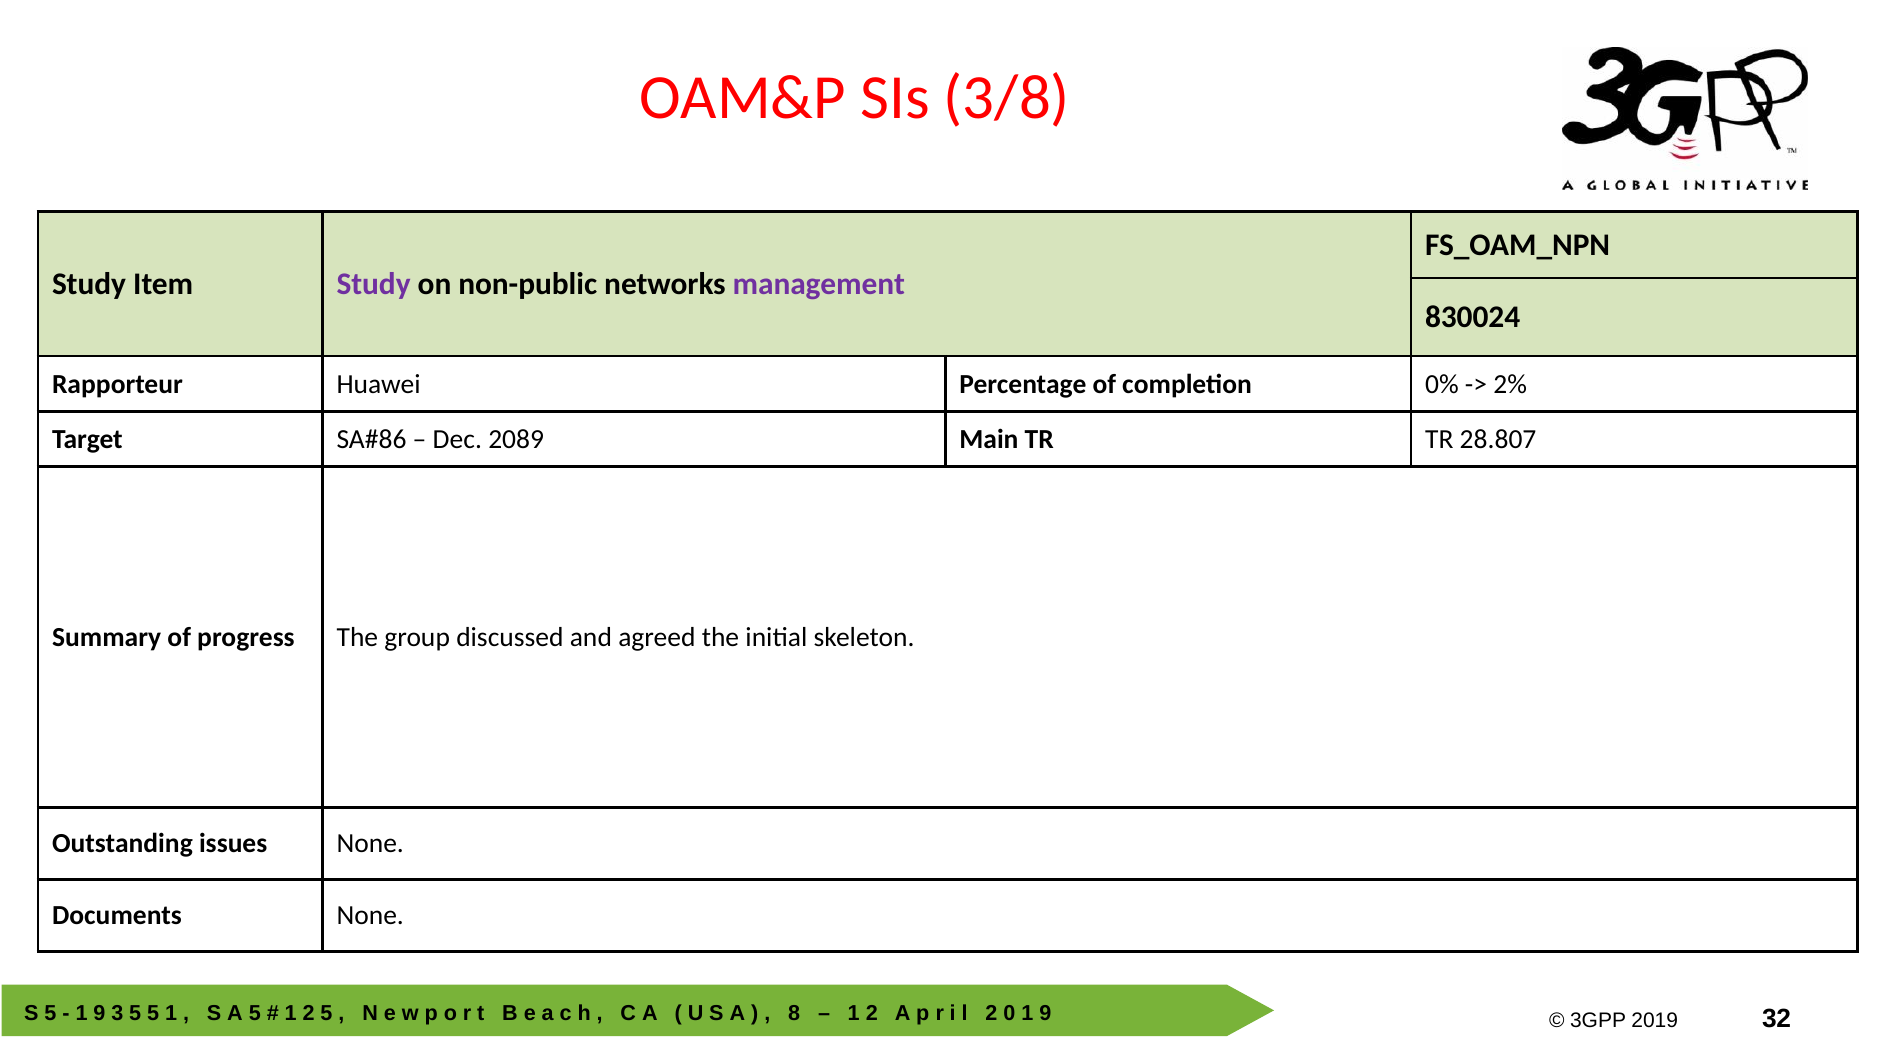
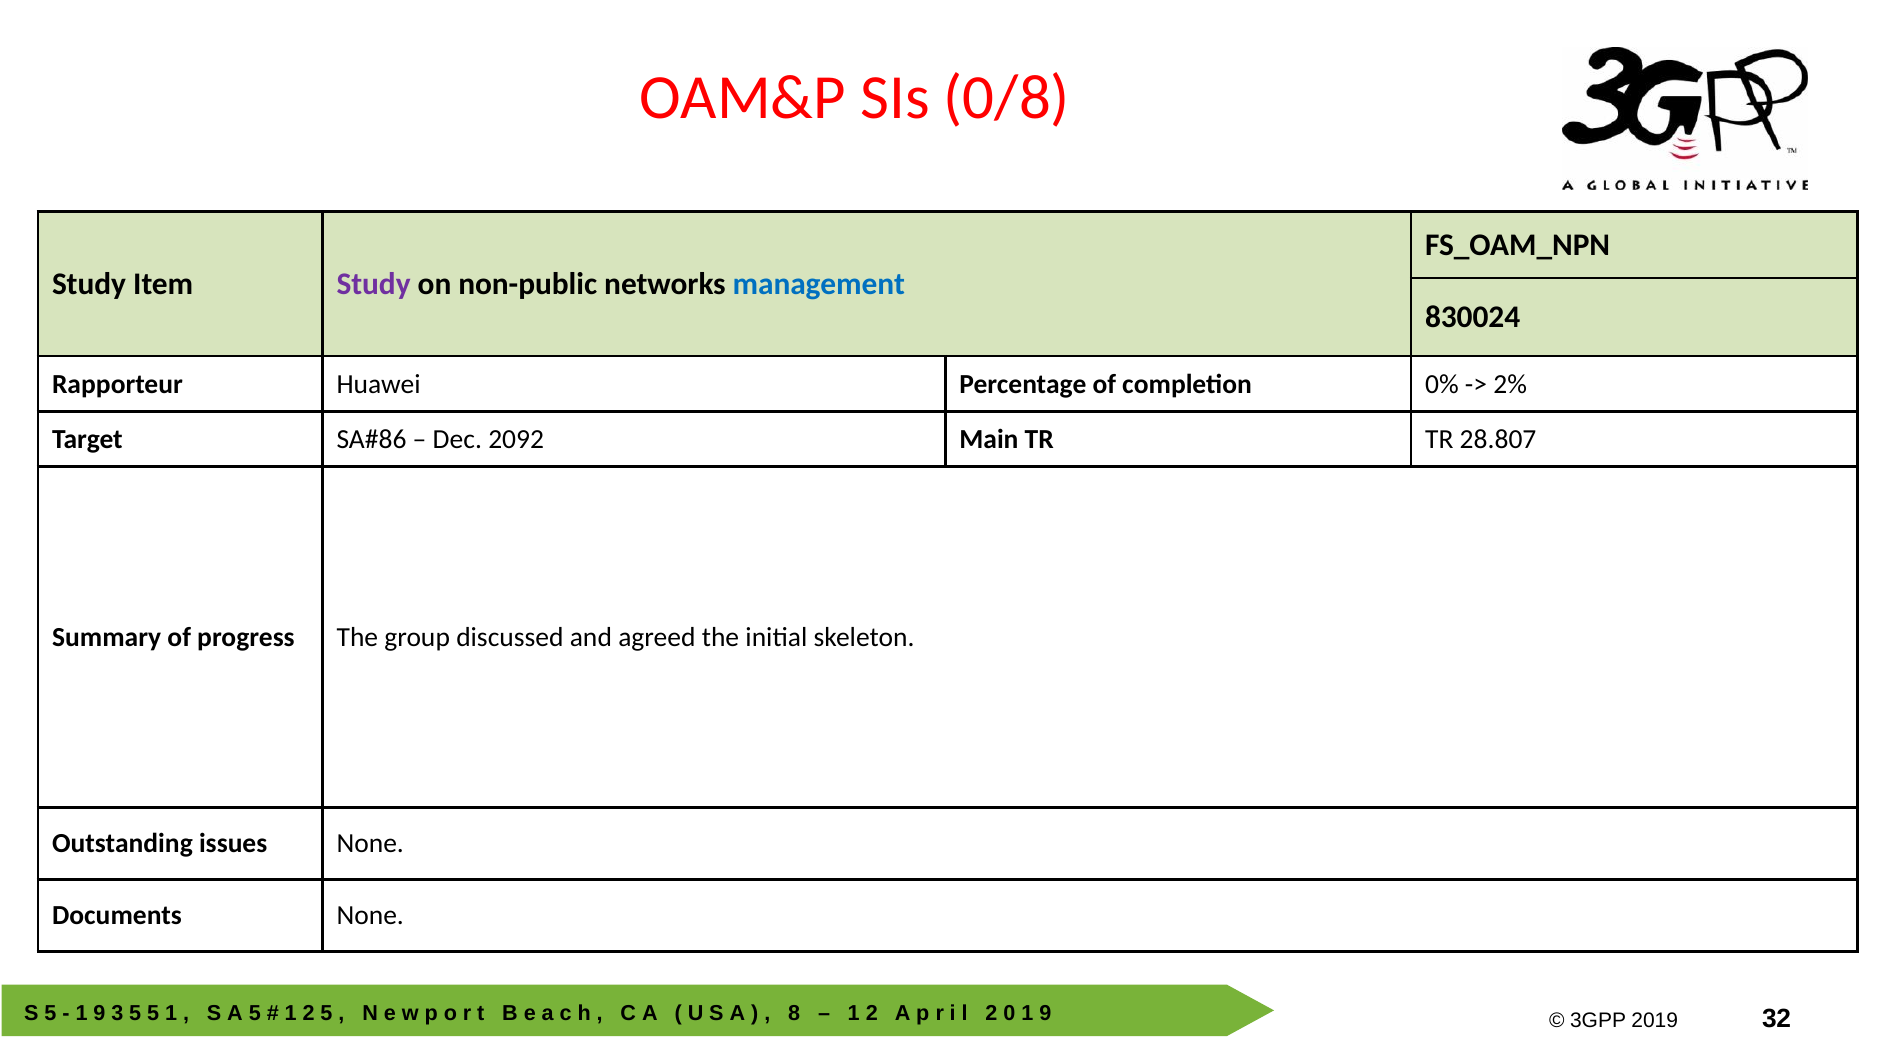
3/8: 3/8 -> 0/8
management colour: purple -> blue
2089: 2089 -> 2092
